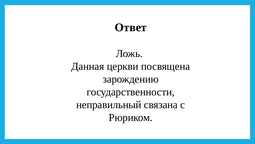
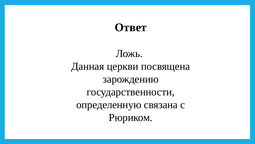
неправильный: неправильный -> определенную
